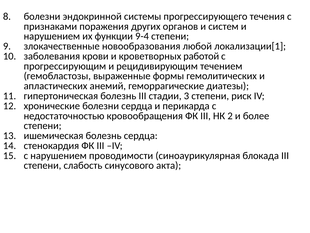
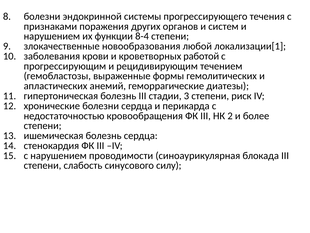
9-4: 9-4 -> 8-4
акта: акта -> силу
